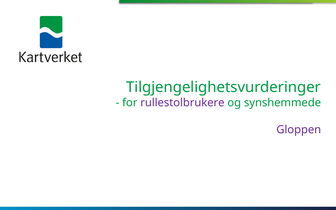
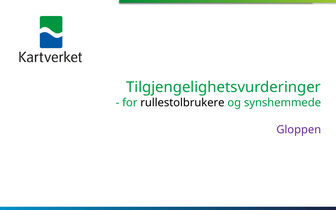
rullestolbrukere colour: purple -> black
